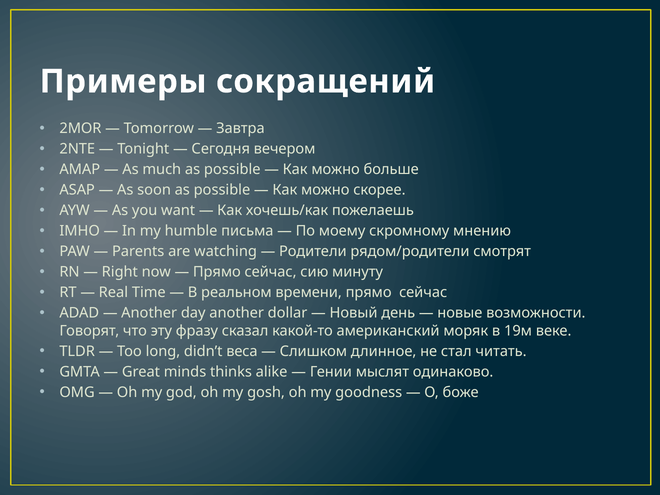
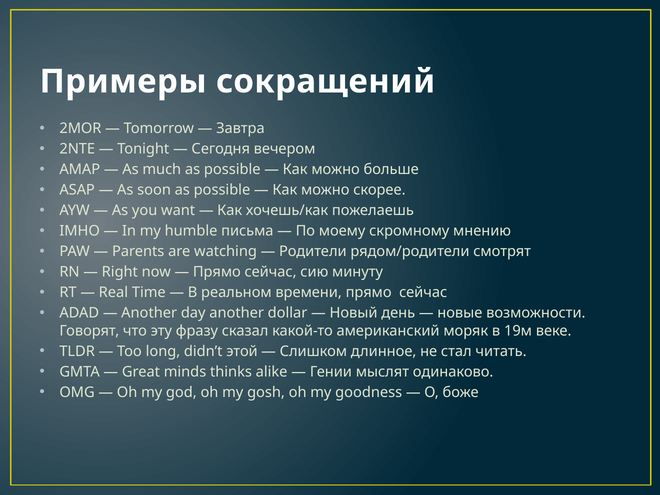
веса: веса -> этой
